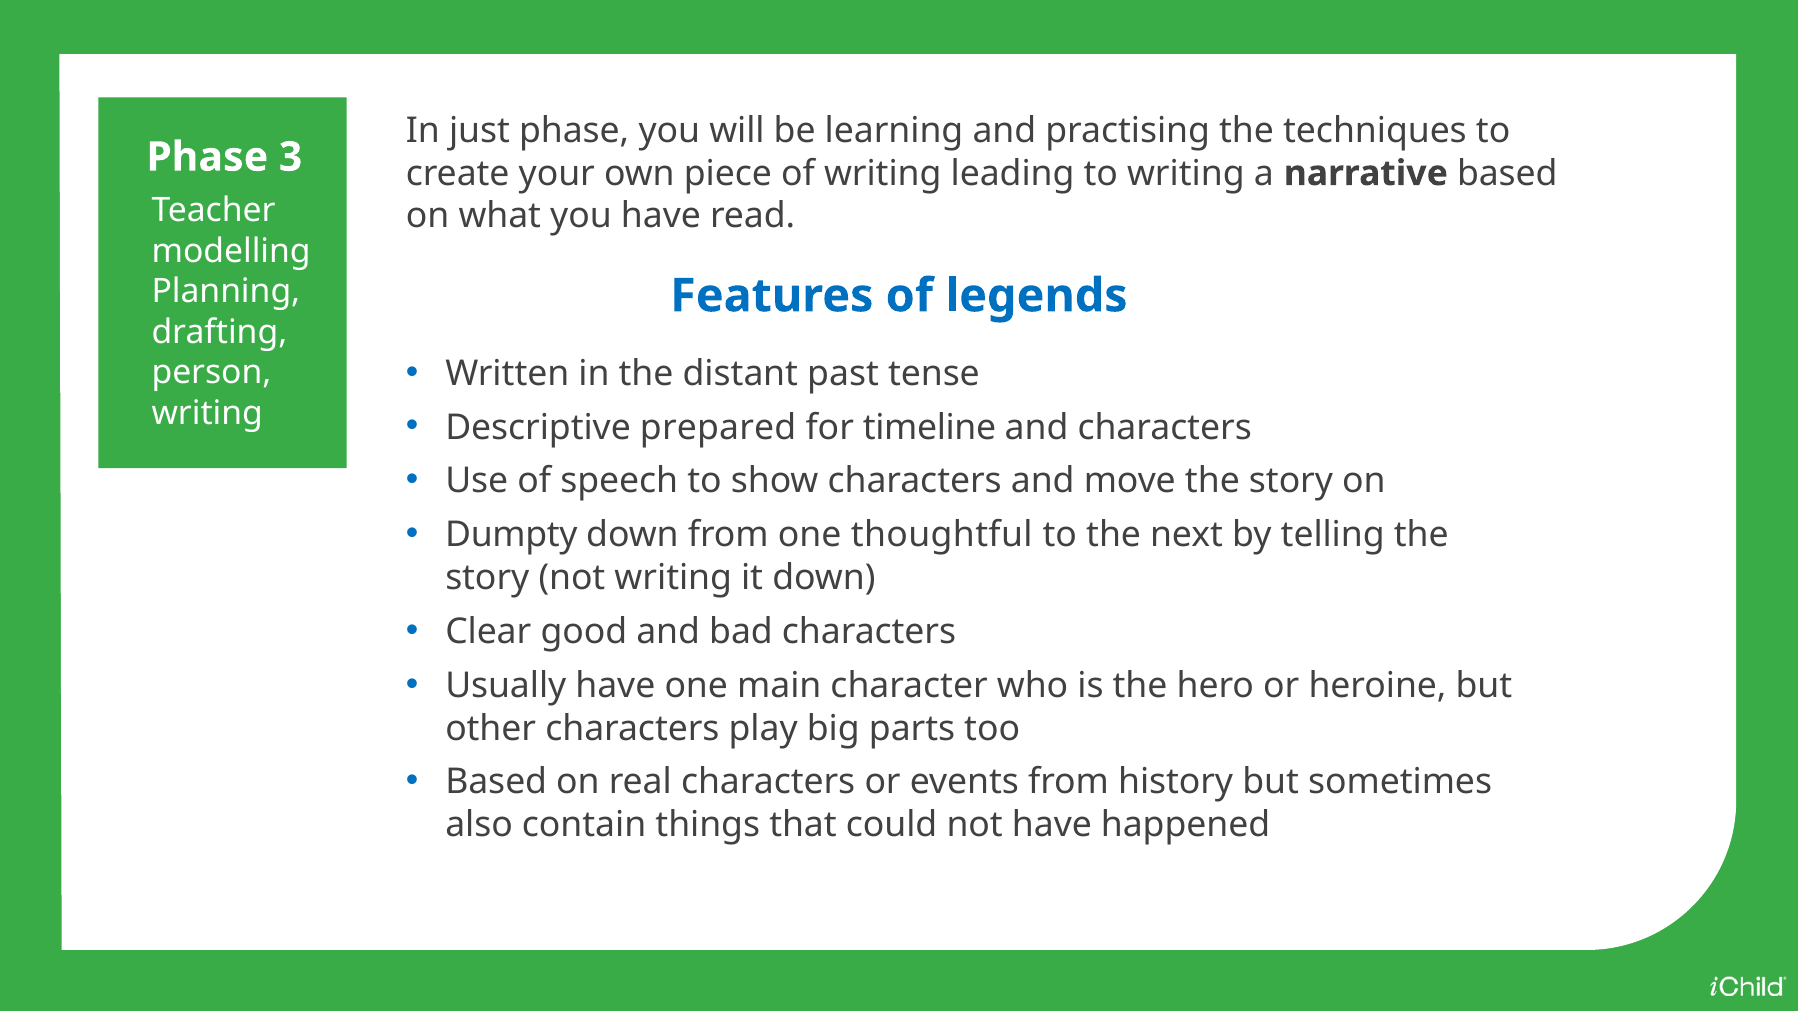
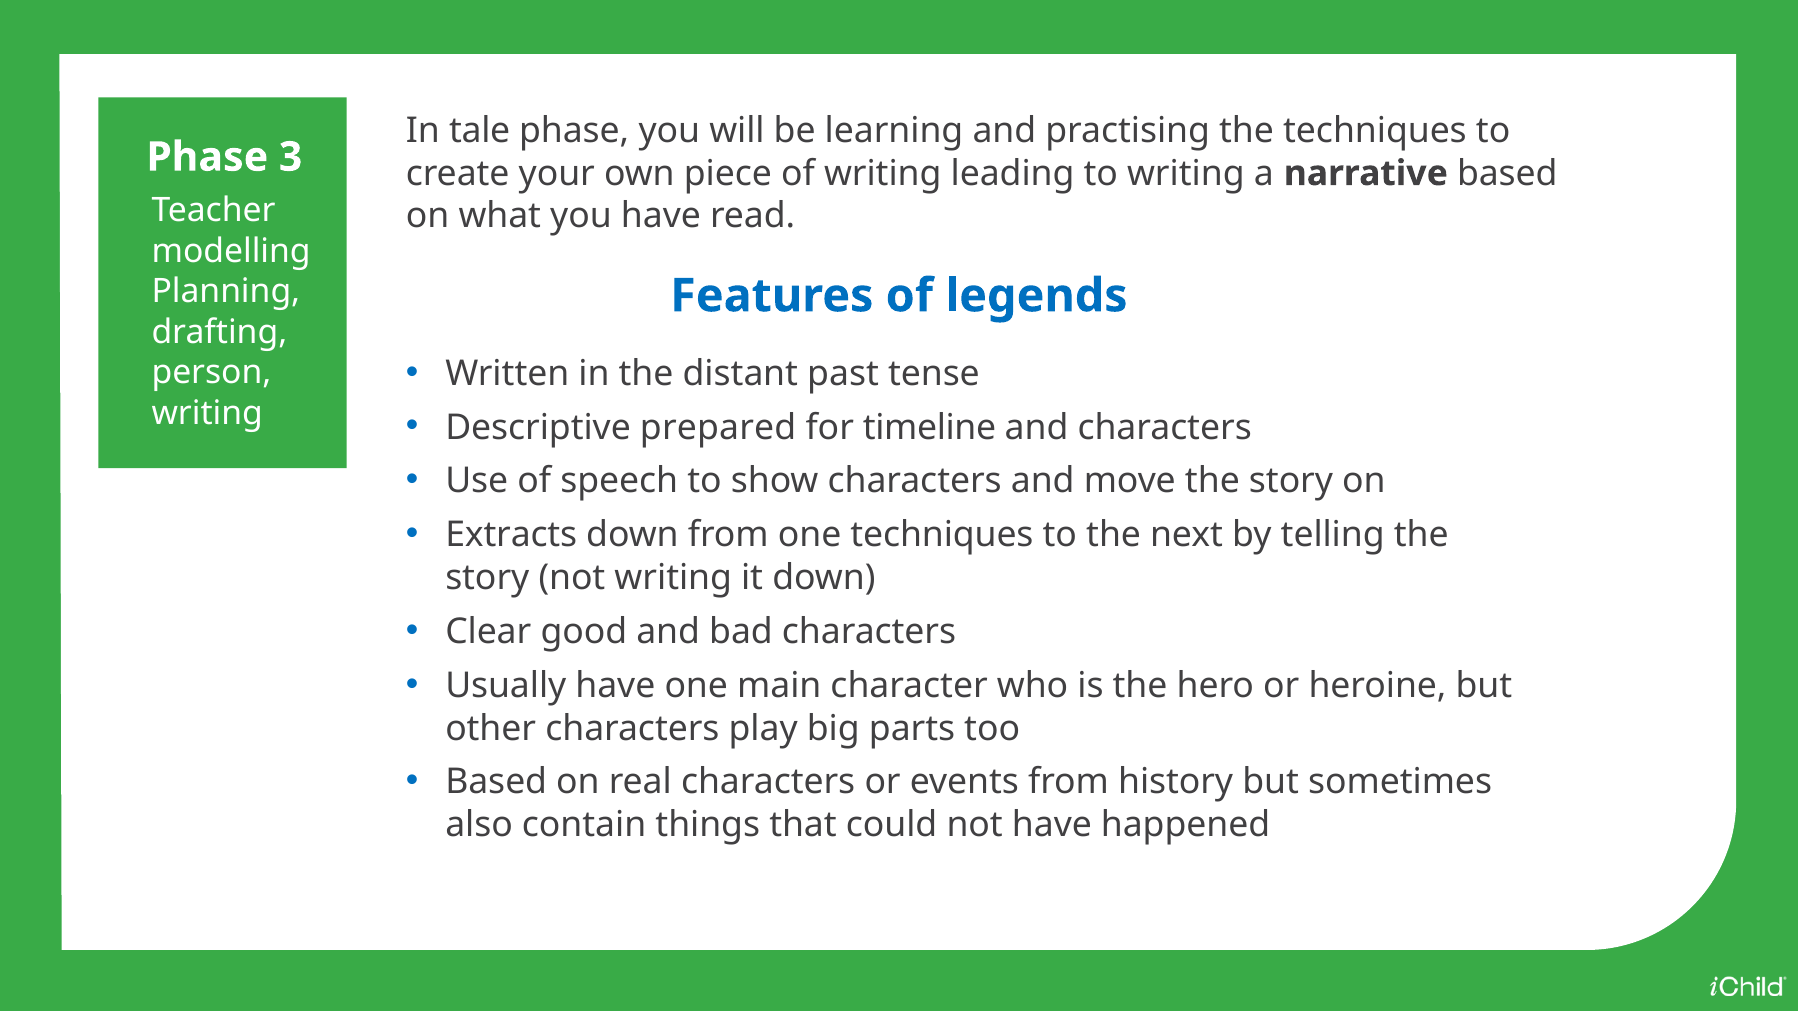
just: just -> tale
Dumpty: Dumpty -> Extracts
one thoughtful: thoughtful -> techniques
